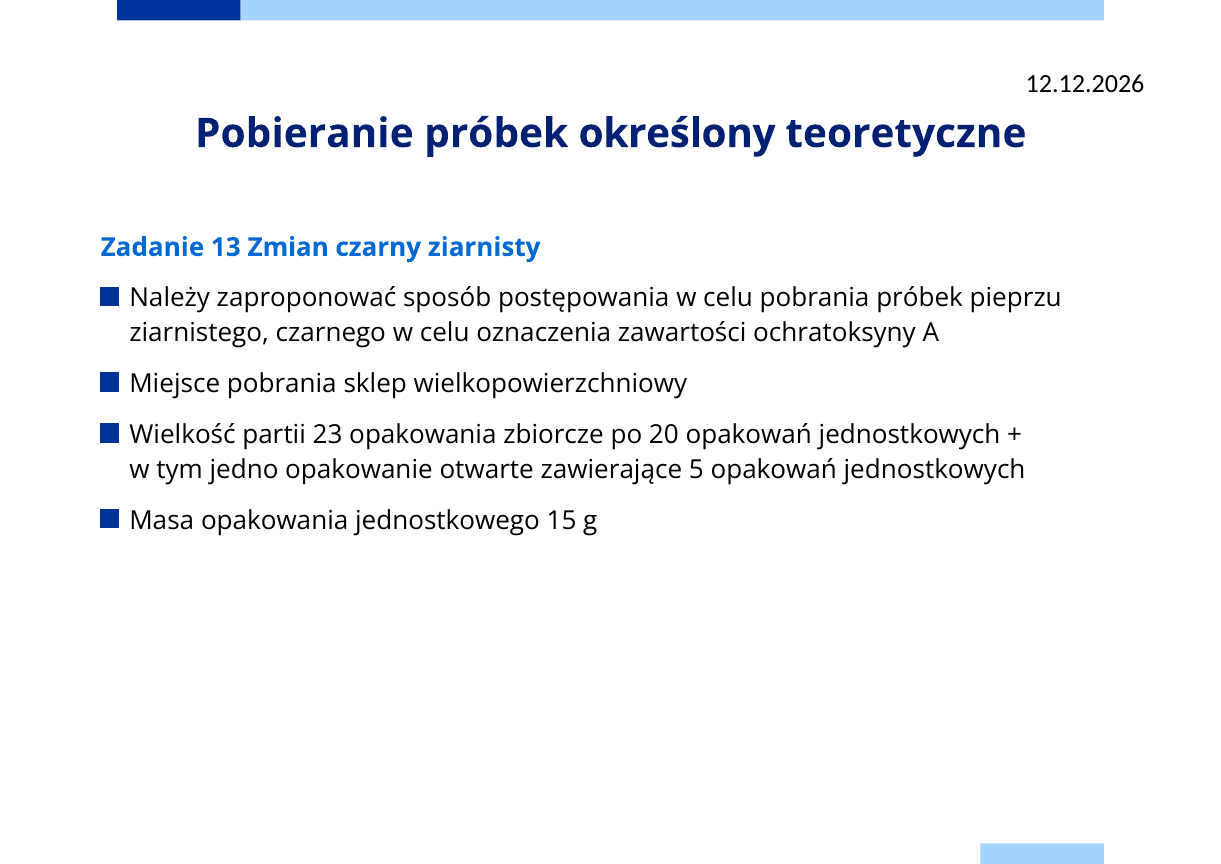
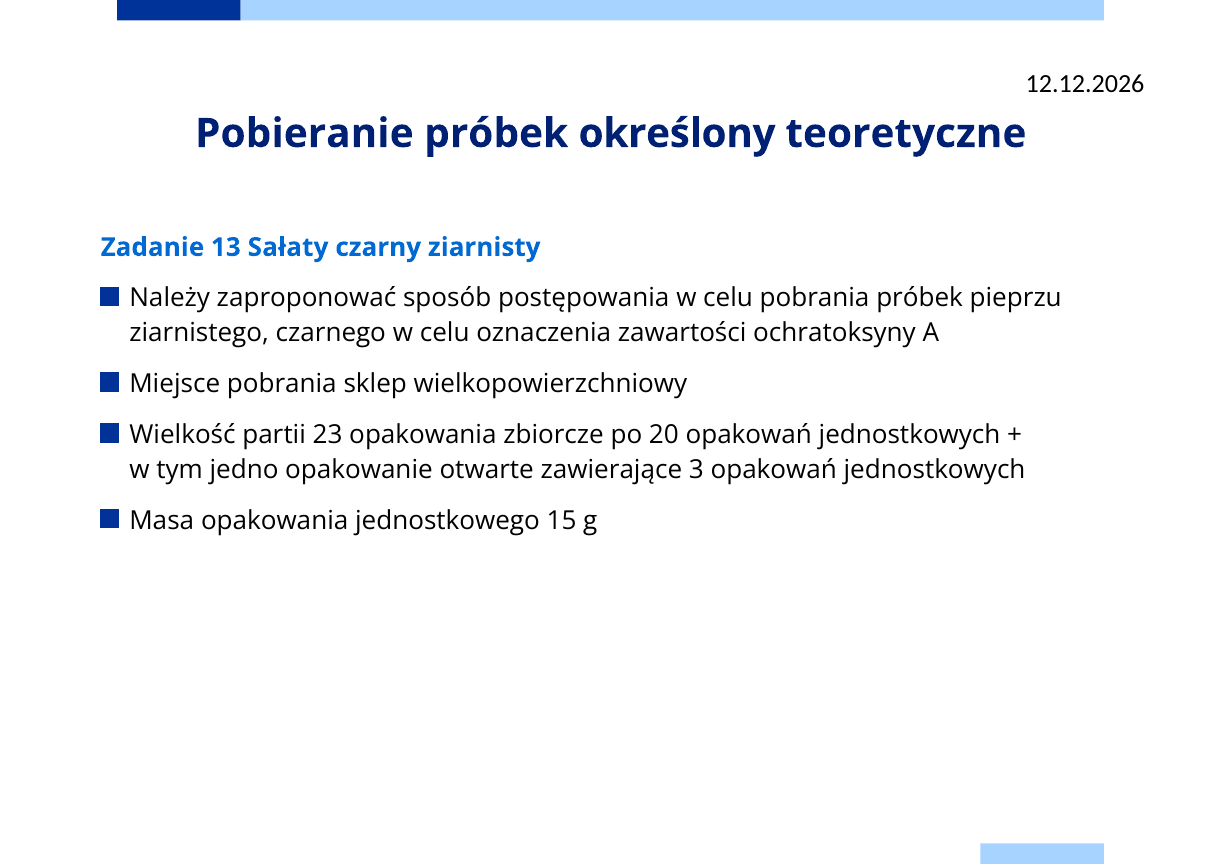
Zmian: Zmian -> Sałaty
5: 5 -> 3
